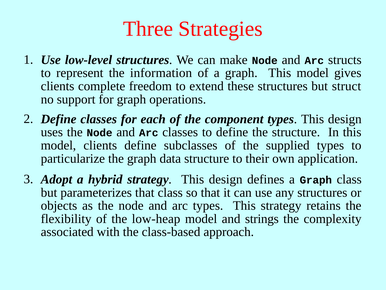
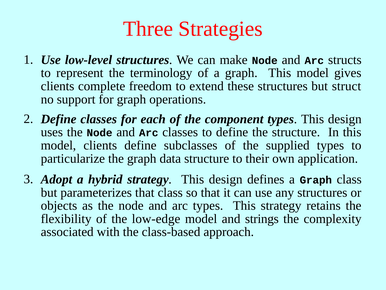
information: information -> terminology
low-heap: low-heap -> low-edge
